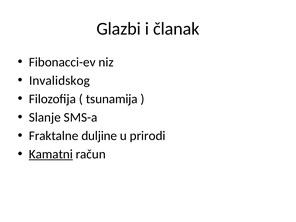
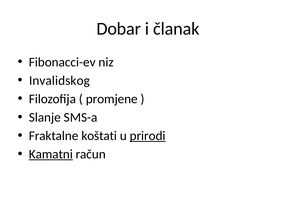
Glazbi: Glazbi -> Dobar
tsunamija: tsunamija -> promjene
duljine: duljine -> koštati
prirodi underline: none -> present
